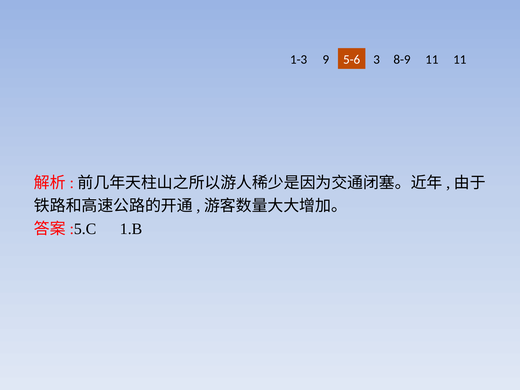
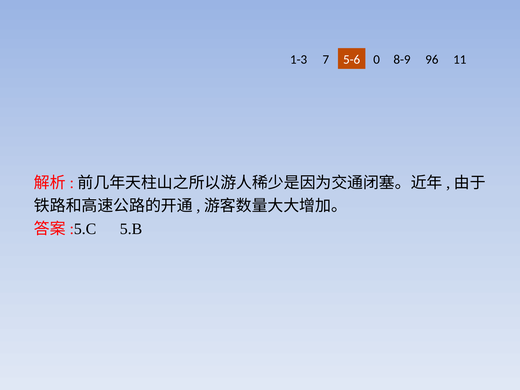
9: 9 -> 7
3: 3 -> 0
8-9 11: 11 -> 96
1.B: 1.B -> 5.B
